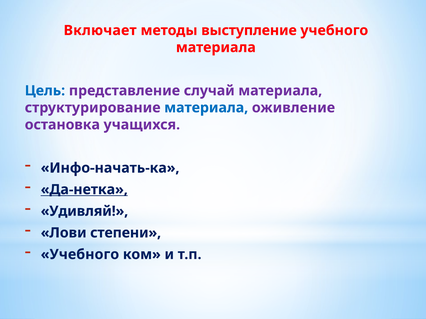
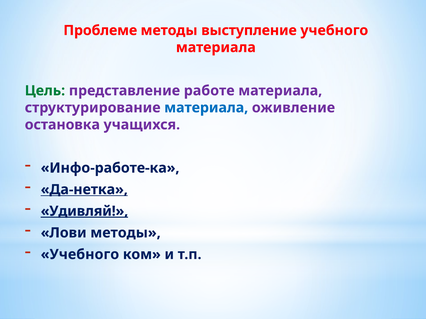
Включает: Включает -> Проблеме
Цель colour: blue -> green
случай: случай -> работе
Инфо-начать-ка: Инфо-начать-ка -> Инфо-работе-ка
Удивляй underline: none -> present
Лови степени: степени -> методы
